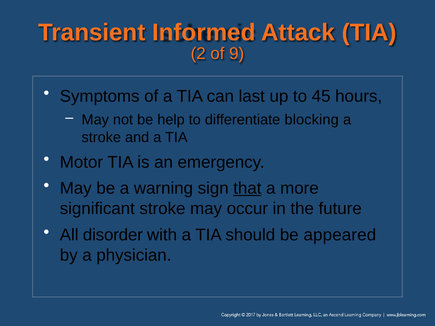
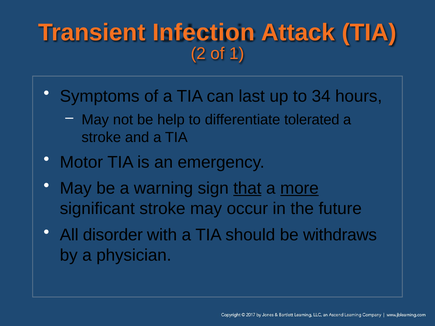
Informed: Informed -> Infection
9: 9 -> 1
45: 45 -> 34
blocking: blocking -> tolerated
more underline: none -> present
appeared: appeared -> withdraws
